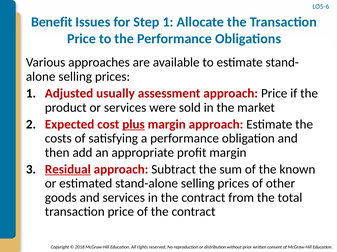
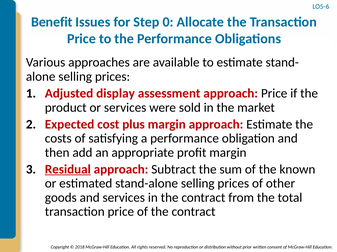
Step 1: 1 -> 0
usually: usually -> display
plus underline: present -> none
